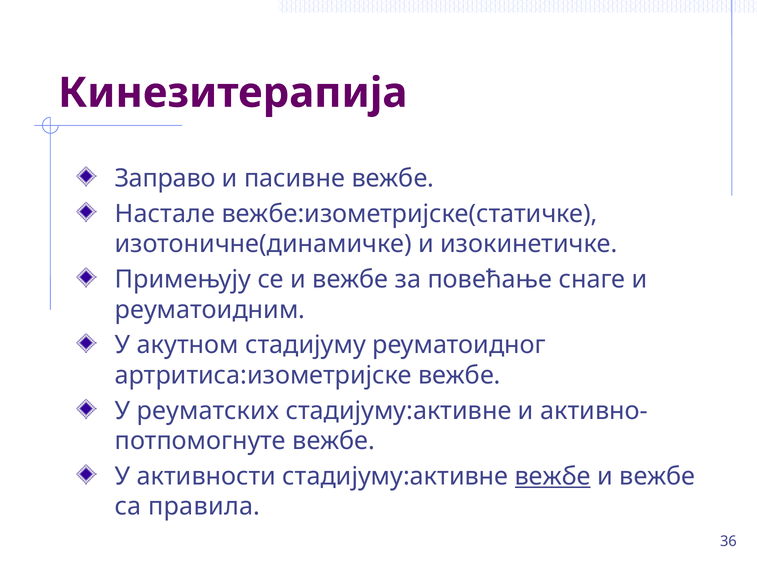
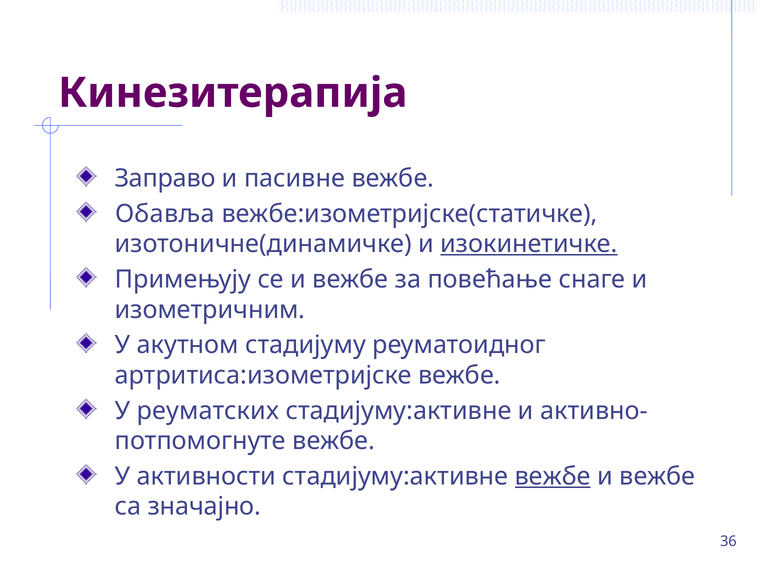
Настале: Настале -> Обавља
изокинетичке underline: none -> present
реуматоидним: реуматоидним -> изометричним
правила: правила -> значајно
